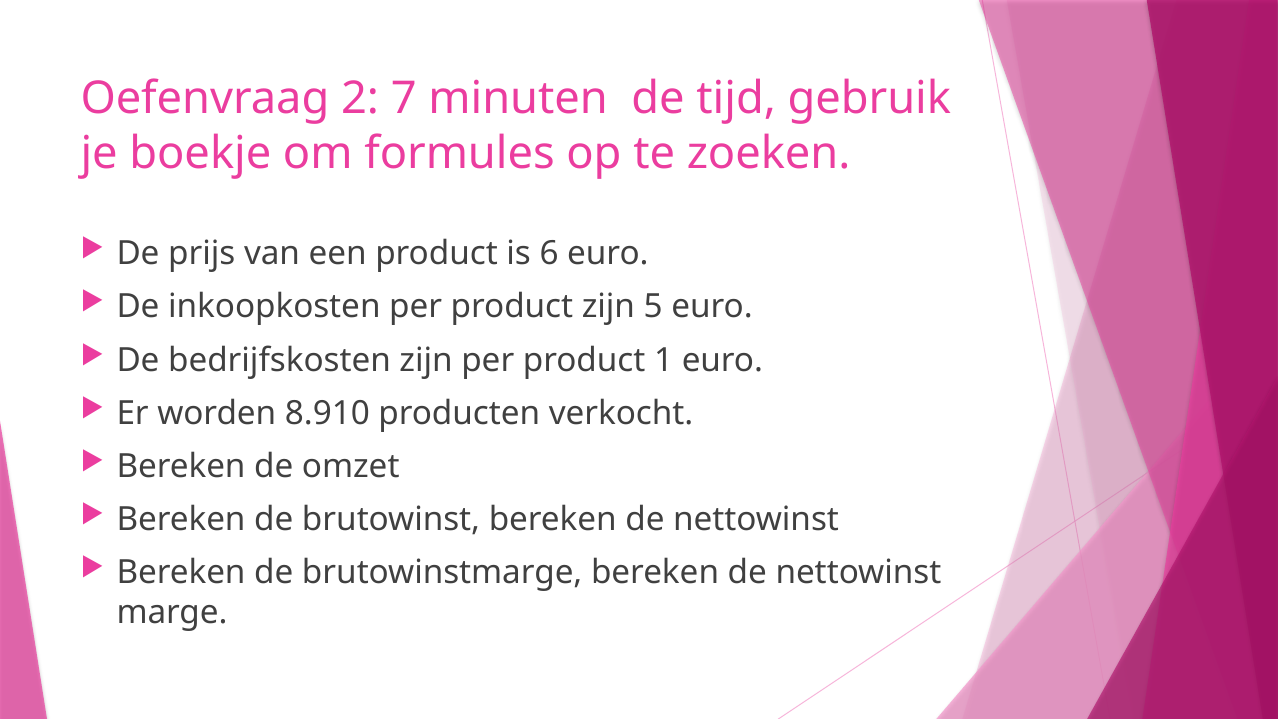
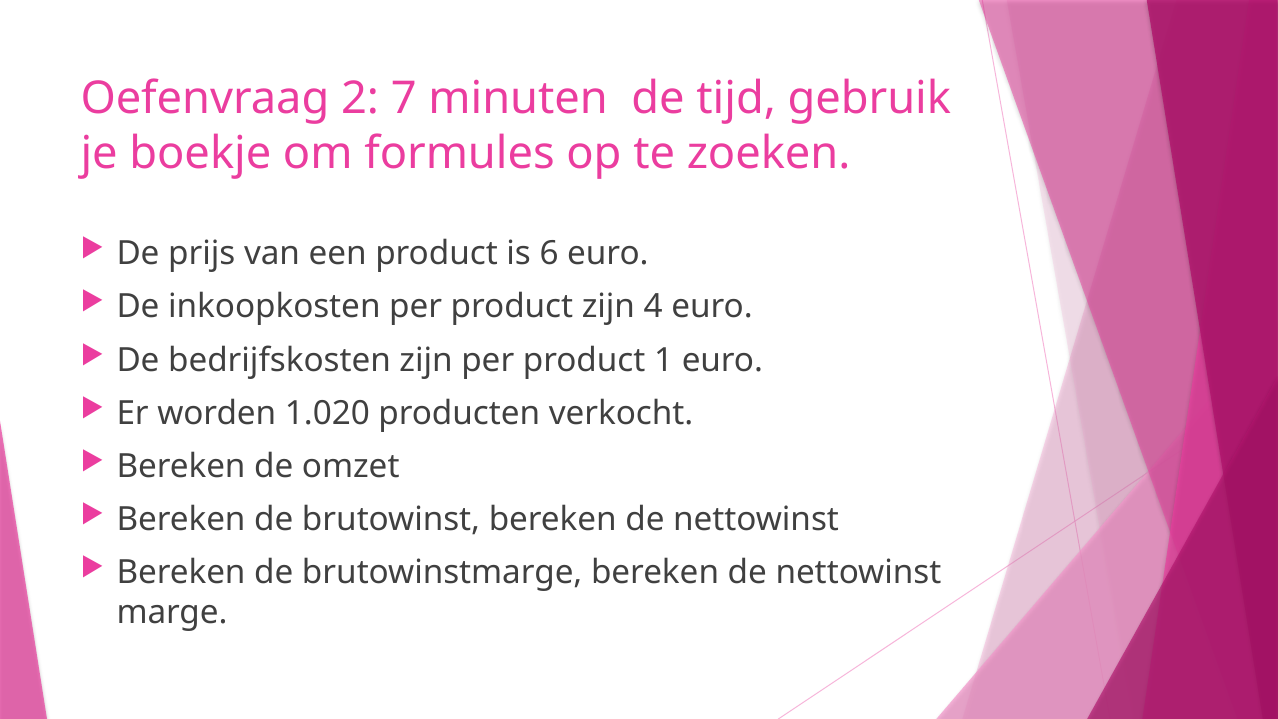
5: 5 -> 4
8.910: 8.910 -> 1.020
